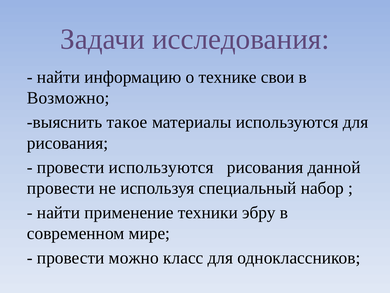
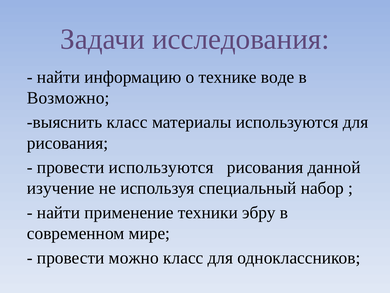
свои: свои -> воде
выяснить такое: такое -> класс
провести at (61, 188): провести -> изучение
